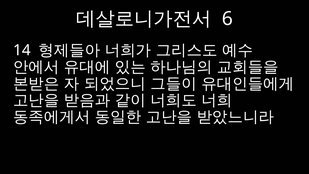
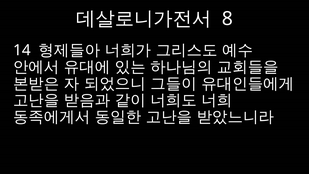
6: 6 -> 8
